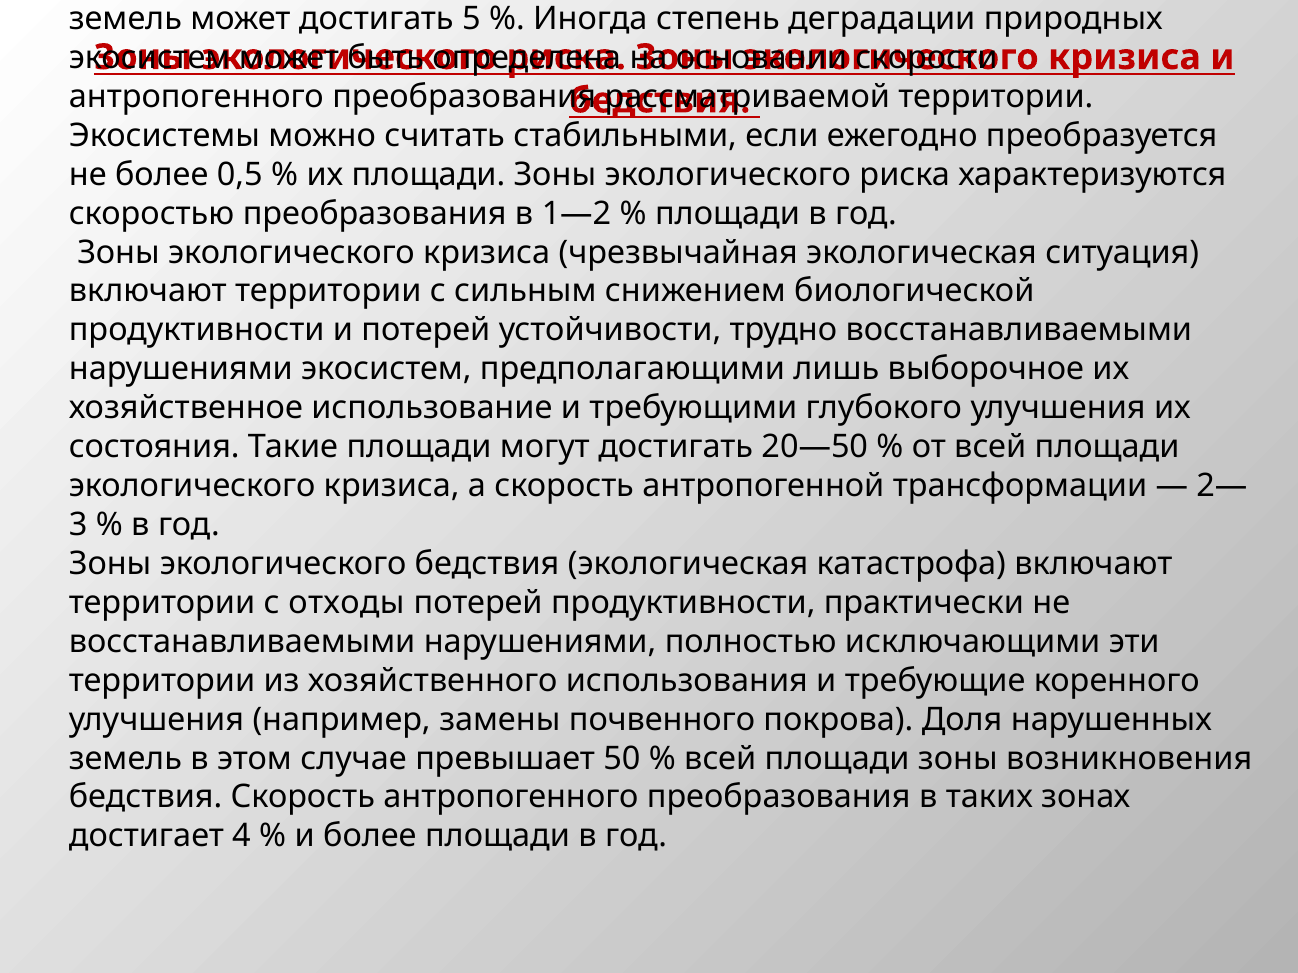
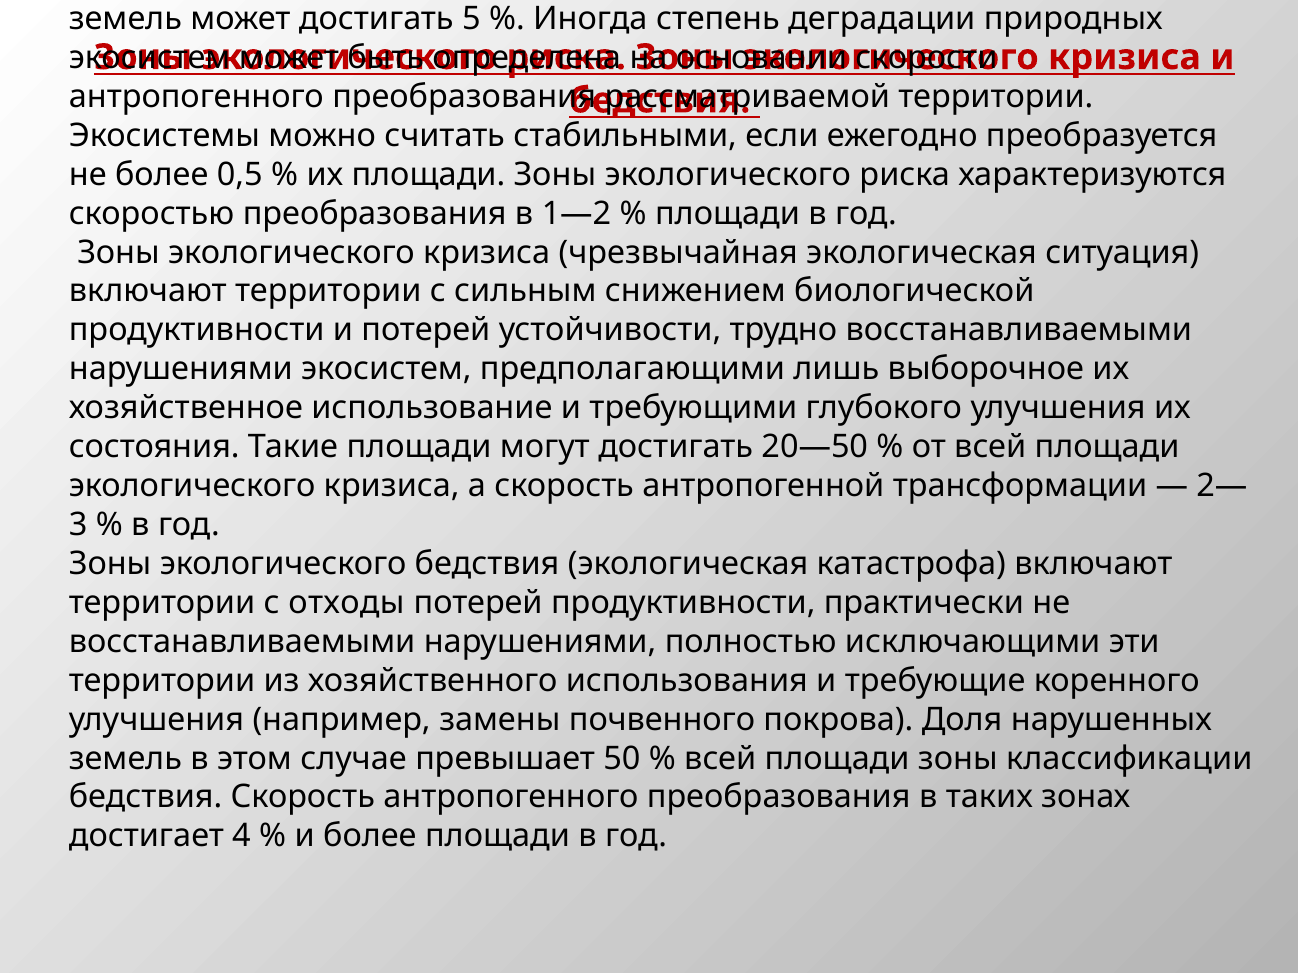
возникновения: возникновения -> классификации
